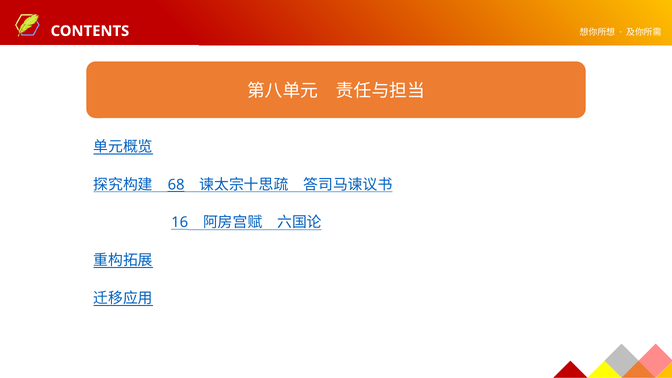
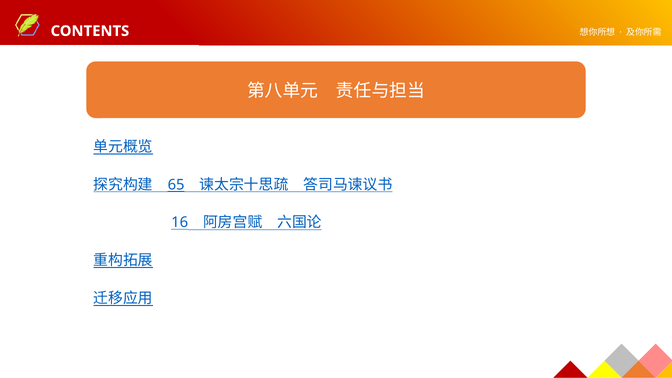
68: 68 -> 65
